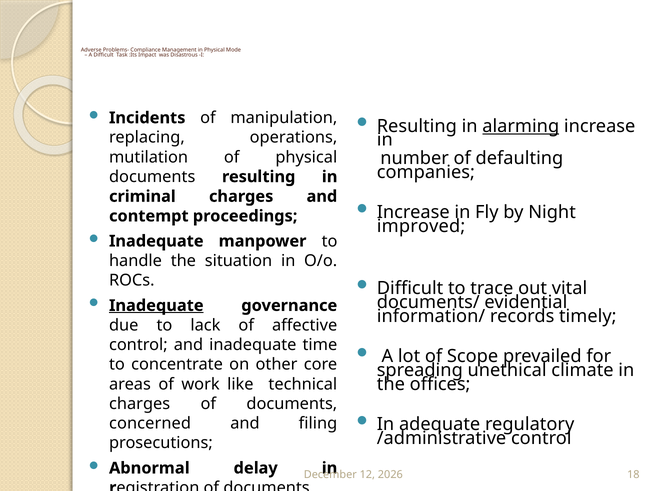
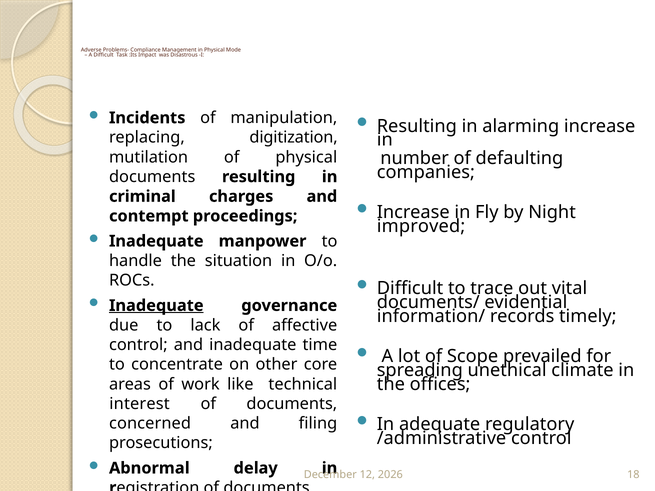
alarming underline: present -> none
operations: operations -> digitization
charges at (140, 404): charges -> interest
